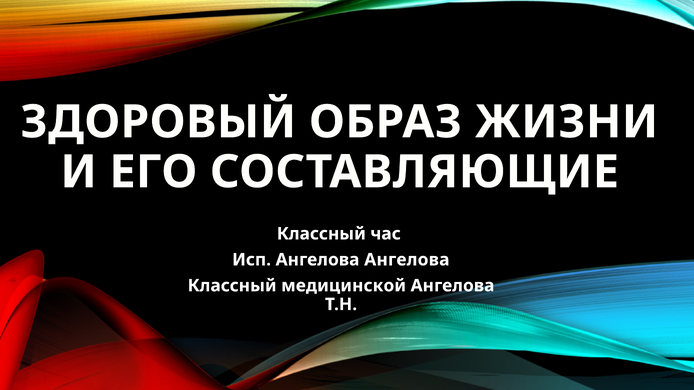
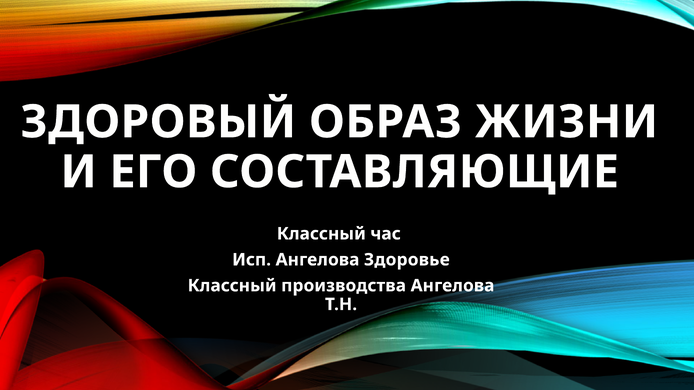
Ангелова Ангелова: Ангелова -> Здоровье
медицинской: медицинской -> производства
